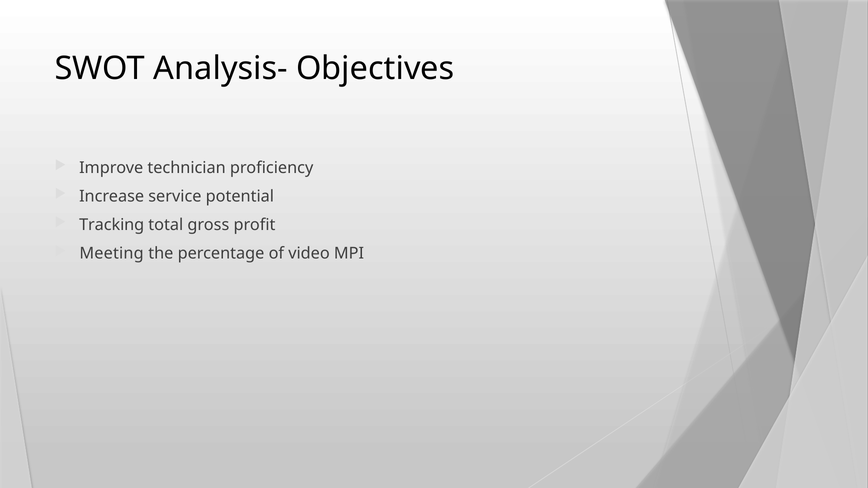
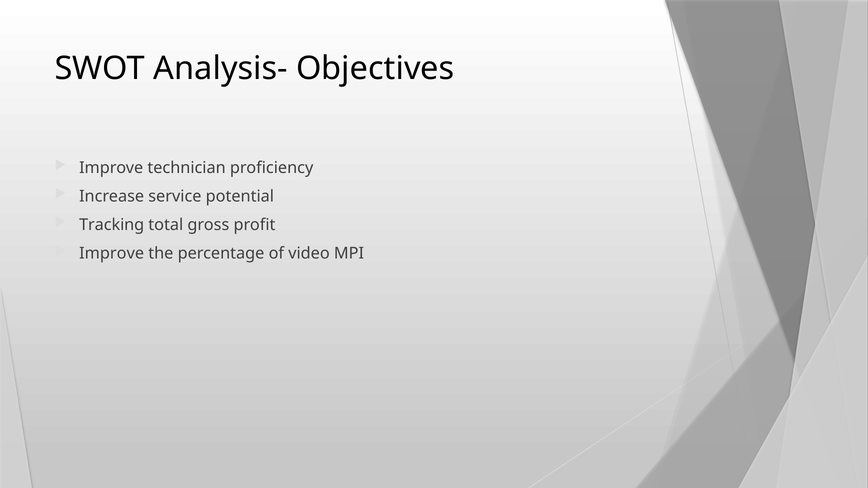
Meeting at (112, 254): Meeting -> Improve
